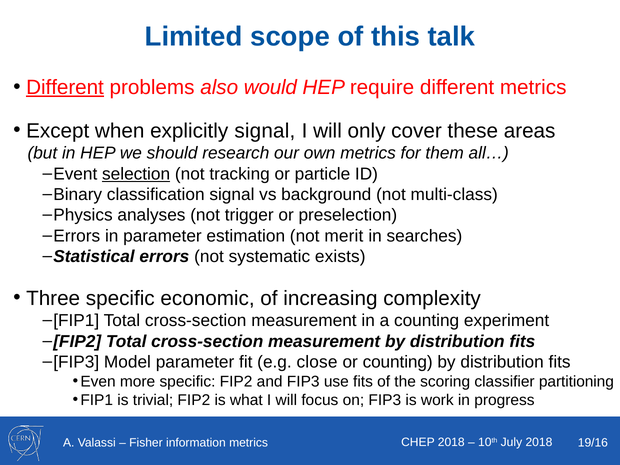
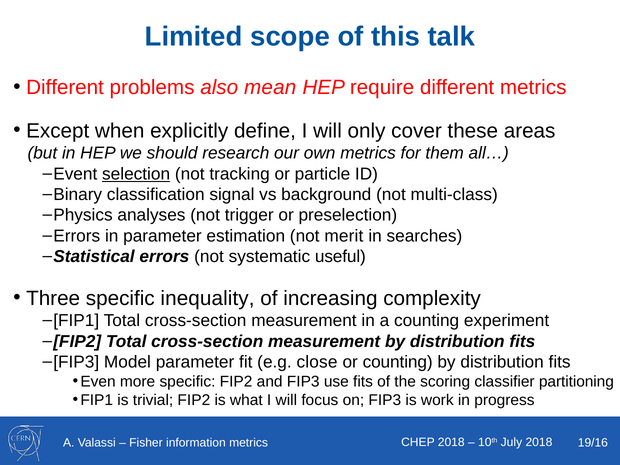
Different at (65, 87) underline: present -> none
would: would -> mean
explicitly signal: signal -> define
exists: exists -> useful
economic: economic -> inequality
